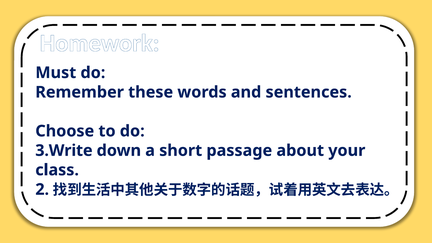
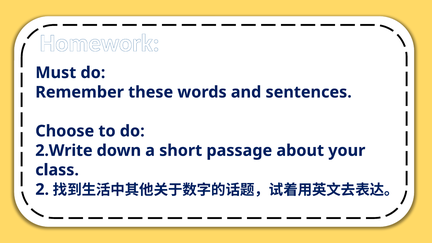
3.Write: 3.Write -> 2.Write
